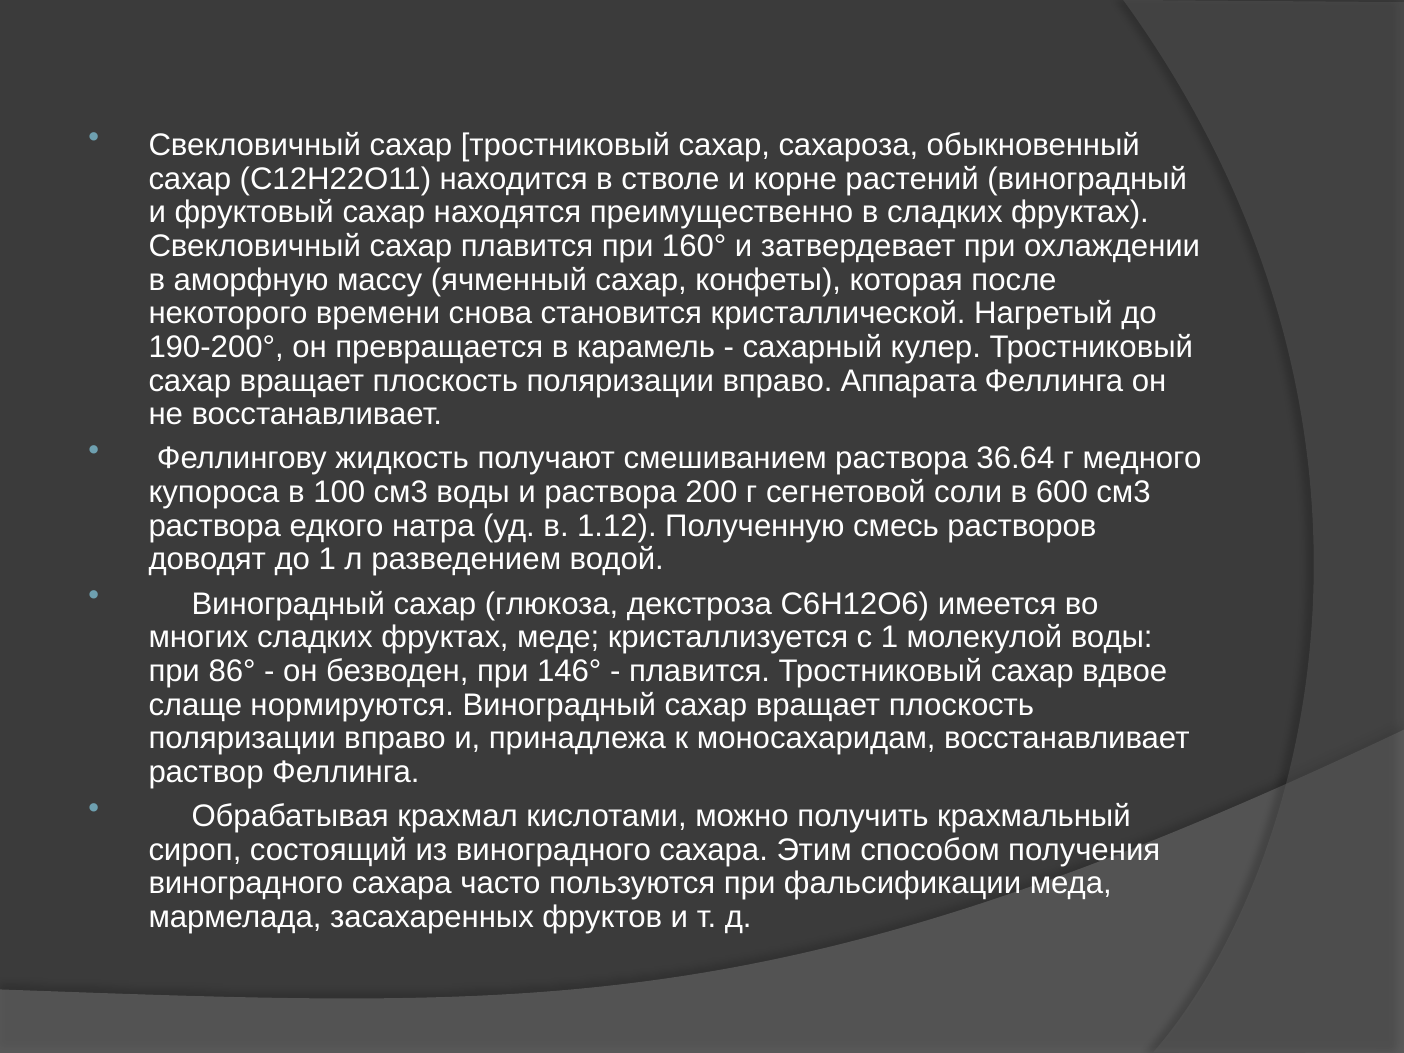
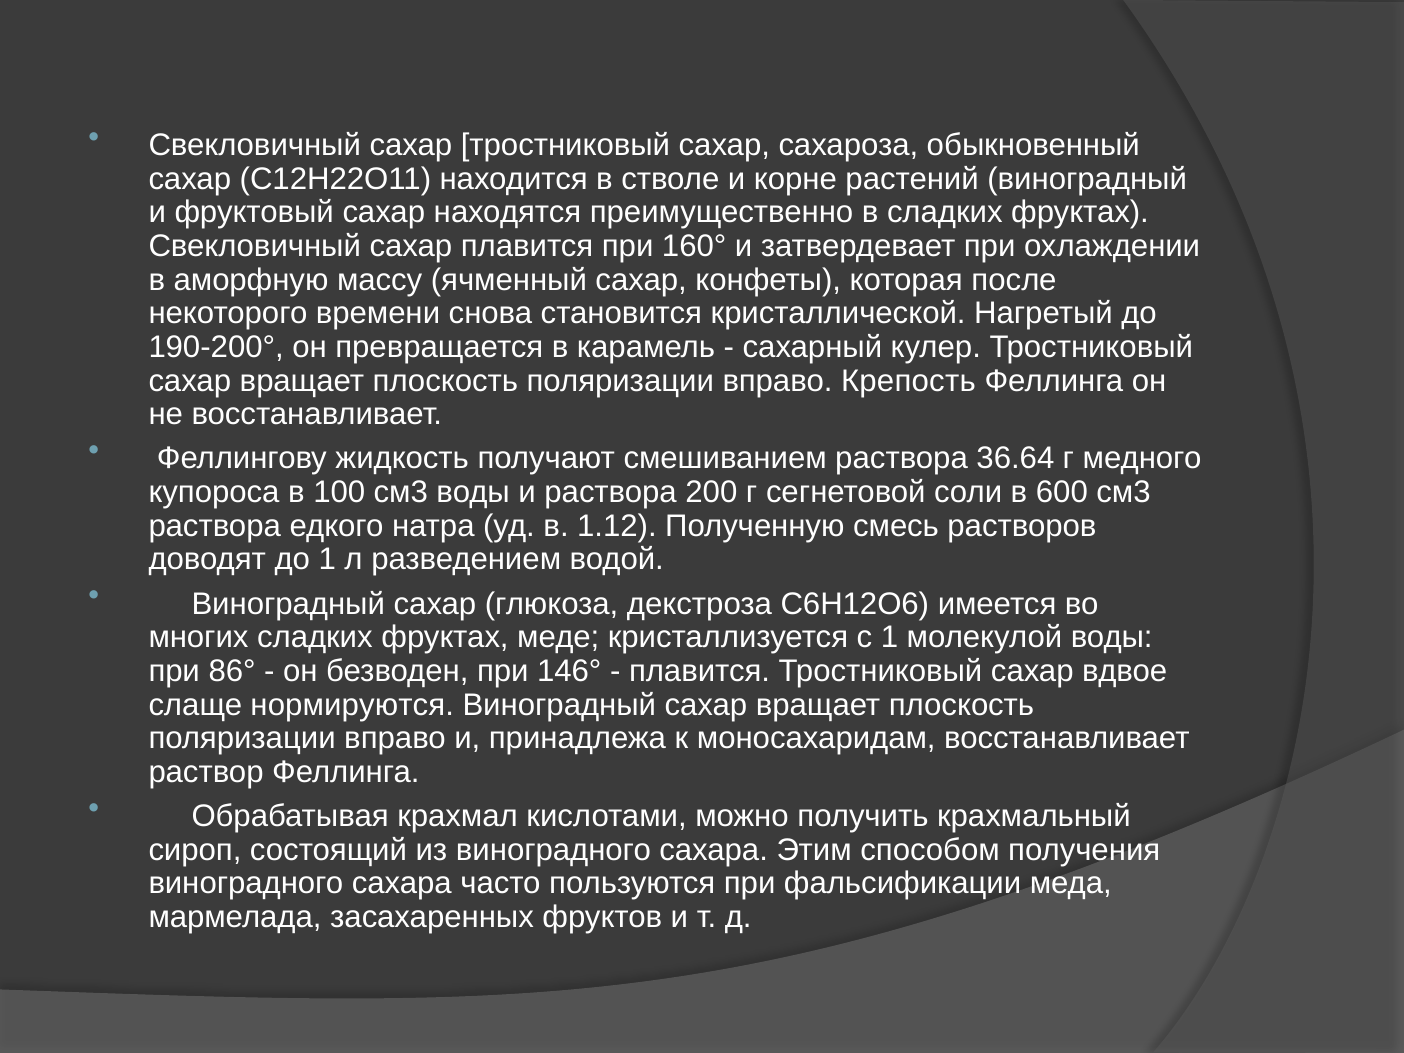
Аппарата: Аппарата -> Крепость
